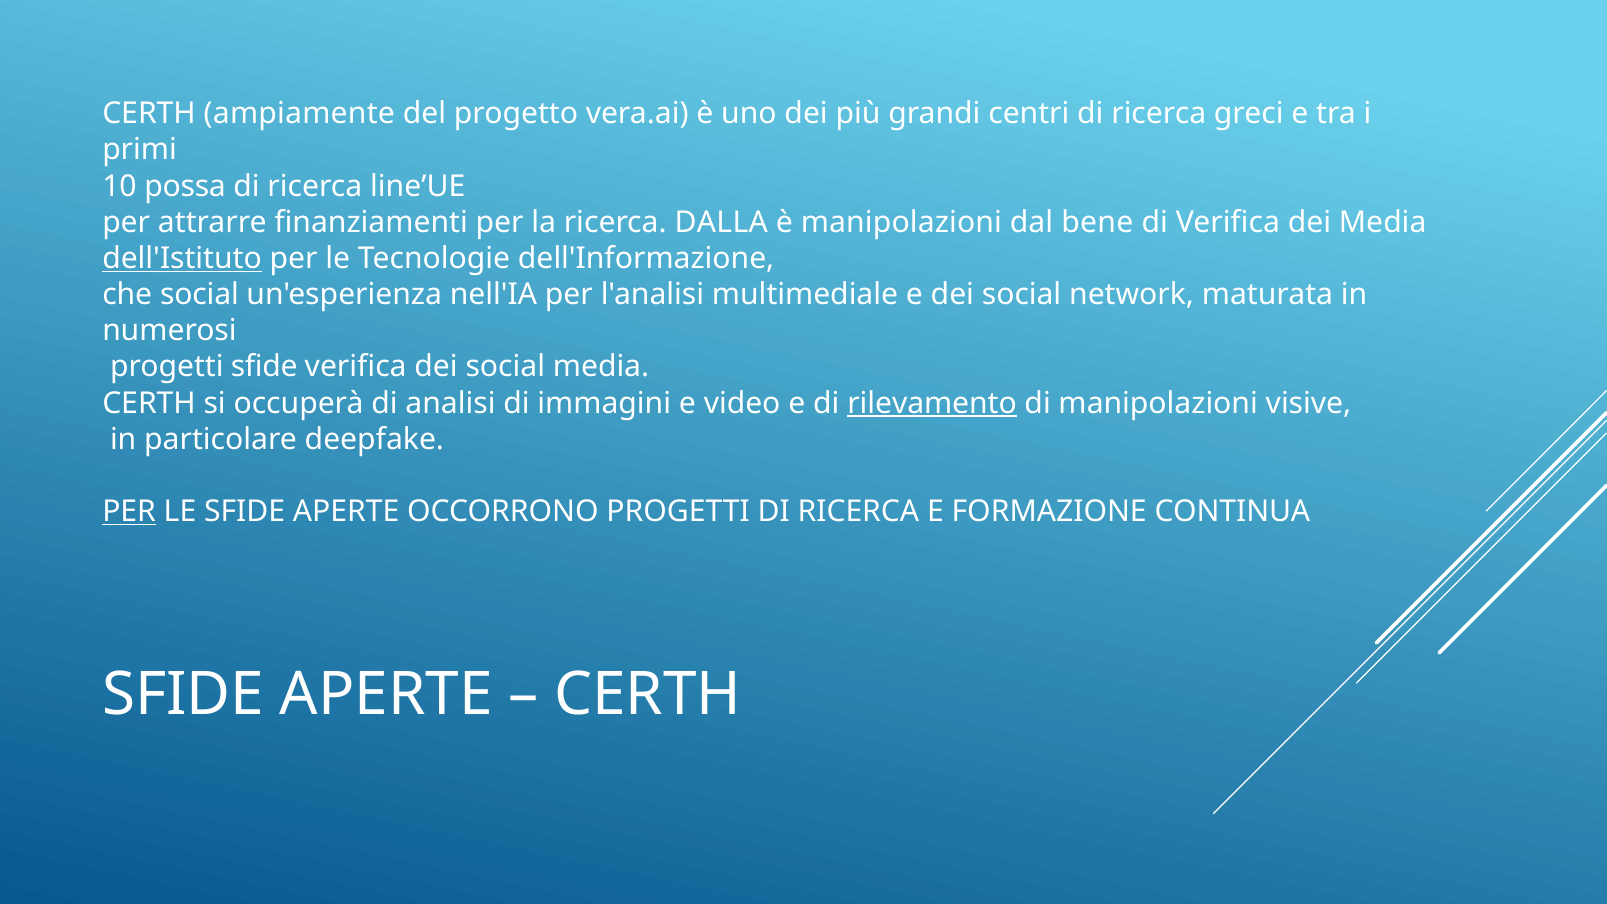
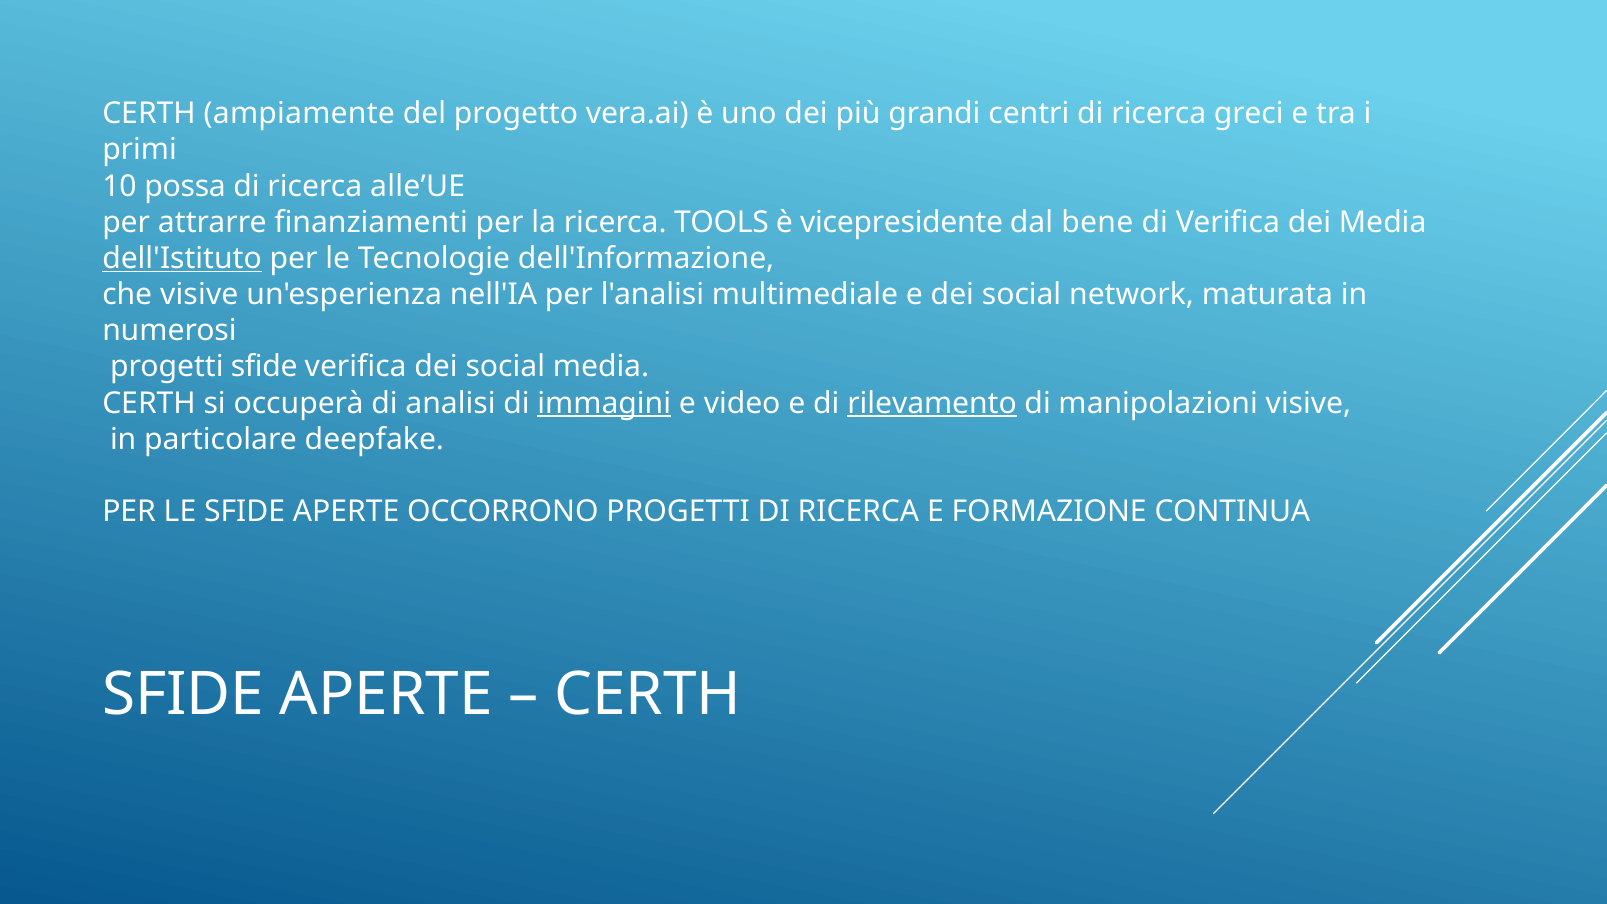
line’UE: line’UE -> alle’UE
DALLA: DALLA -> TOOLS
è manipolazioni: manipolazioni -> vicepresidente
che social: social -> visive
immagini underline: none -> present
PER at (129, 512) underline: present -> none
